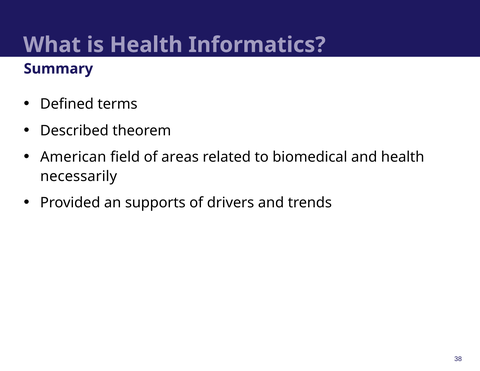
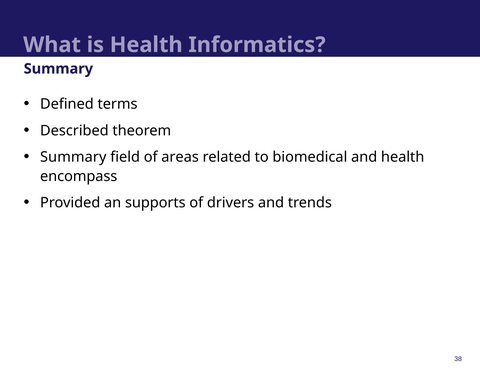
American at (73, 157): American -> Summary
necessarily: necessarily -> encompass
